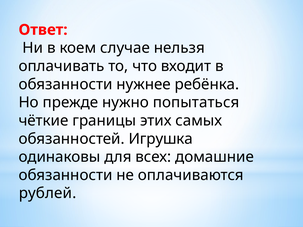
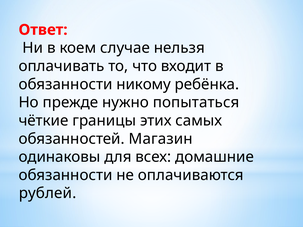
нужнее: нужнее -> никому
Игрушка: Игрушка -> Магазин
